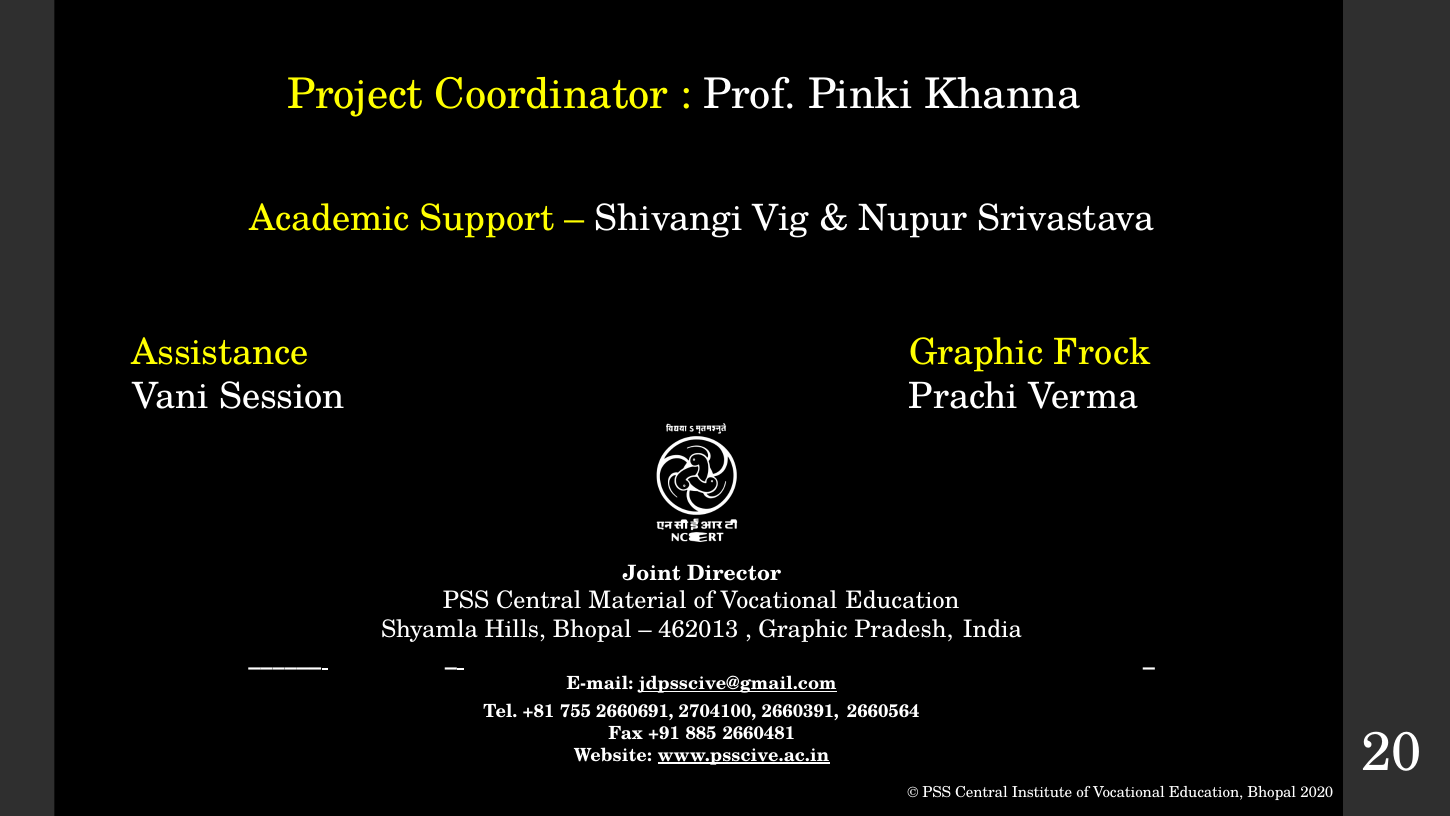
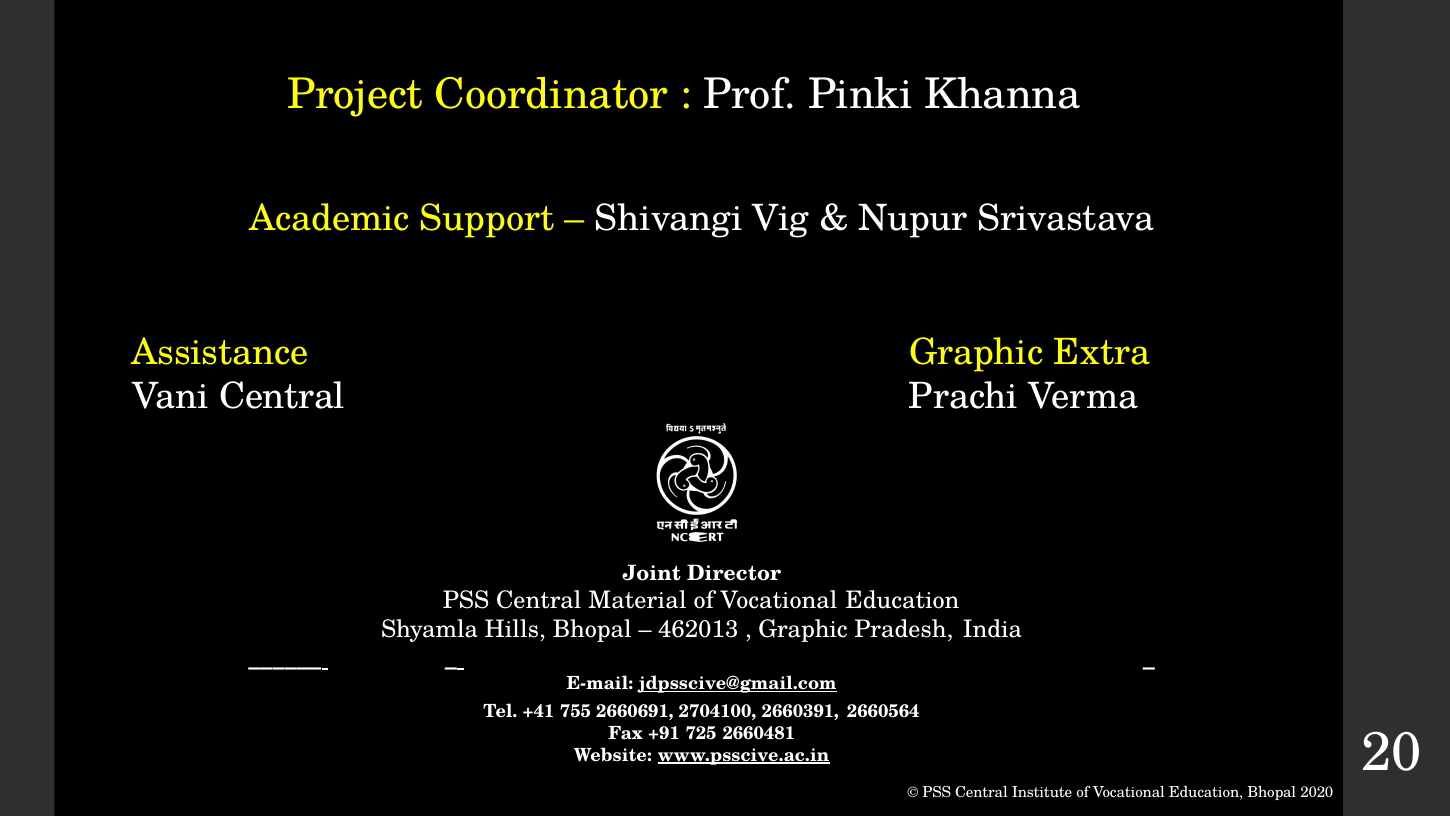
Frock: Frock -> Extra
Vani Session: Session -> Central
+81: +81 -> +41
885: 885 -> 725
